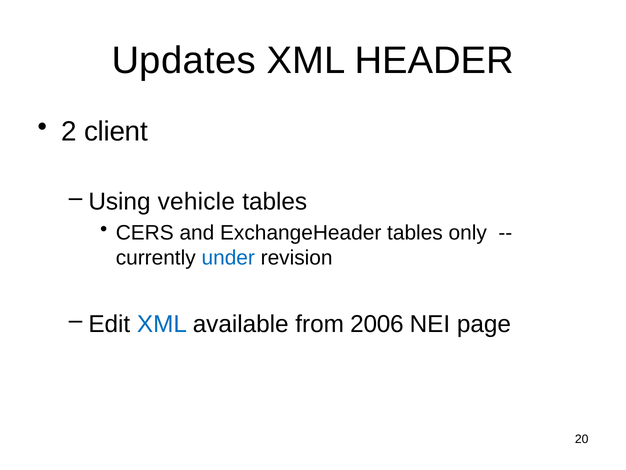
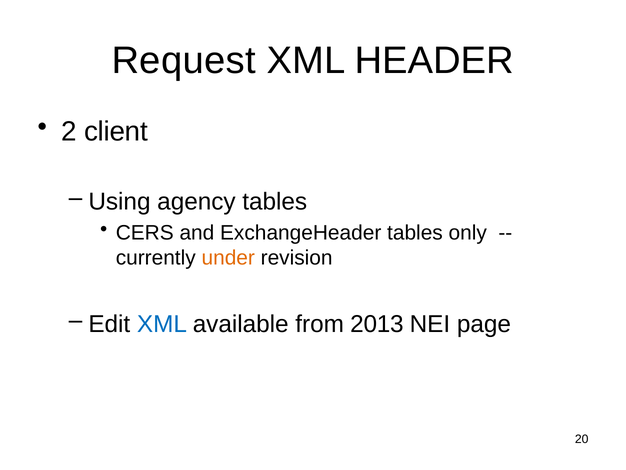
Updates: Updates -> Request
vehicle: vehicle -> agency
under colour: blue -> orange
2006: 2006 -> 2013
